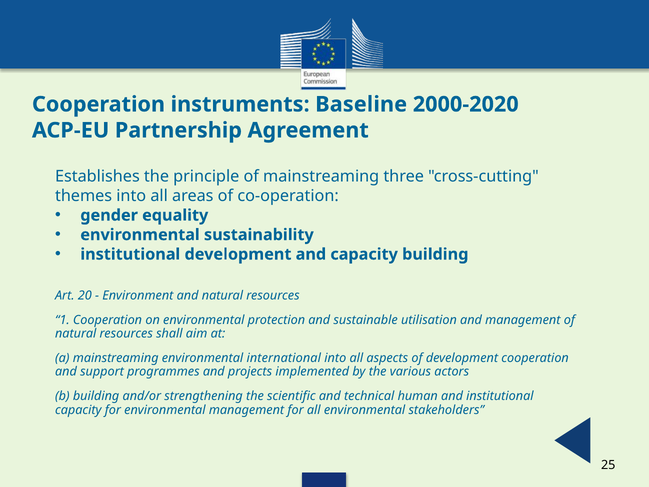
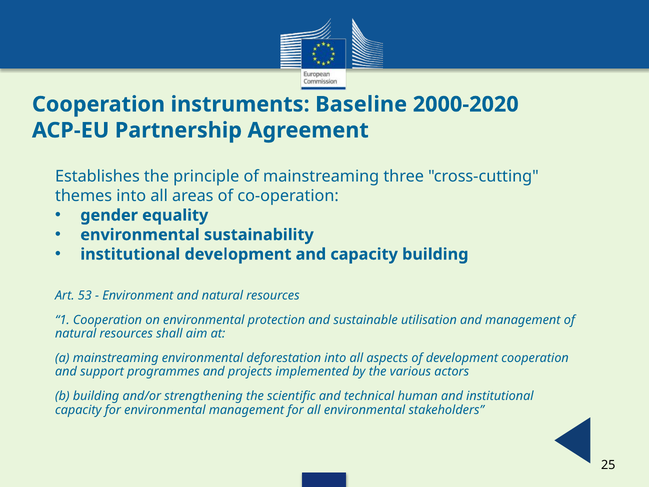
20: 20 -> 53
international: international -> deforestation
